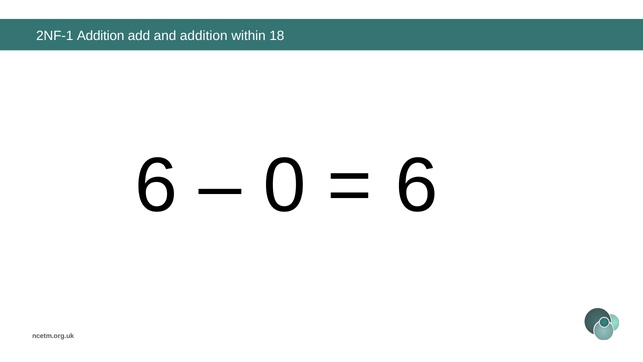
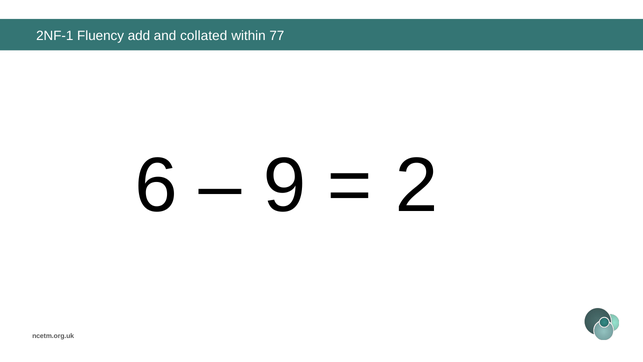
2NF-1 Addition: Addition -> Fluency
and addition: addition -> collated
18: 18 -> 77
0: 0 -> 9
6 at (416, 186): 6 -> 2
